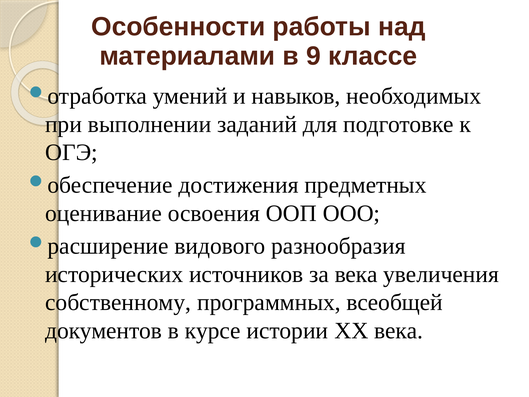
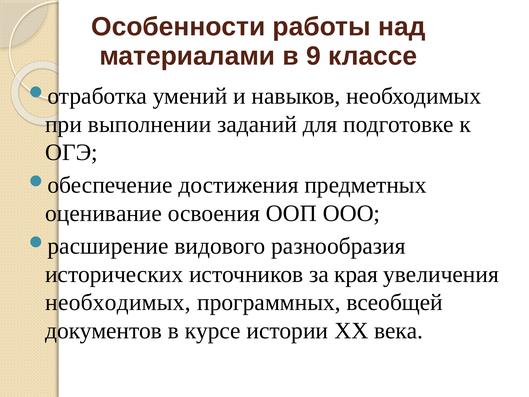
за века: века -> края
собственному at (118, 302): собственному -> необходимых
